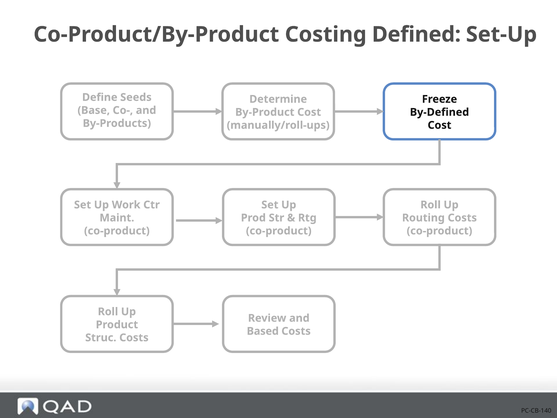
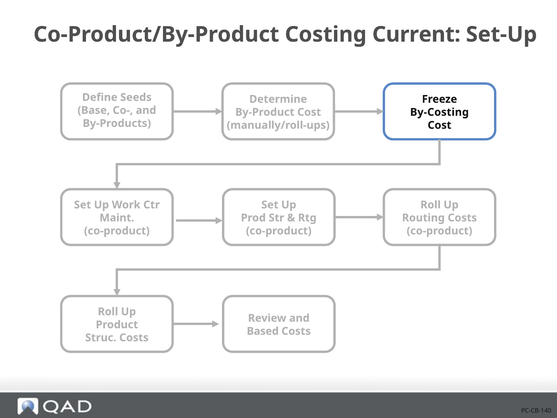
Defined: Defined -> Current
By-Defined: By-Defined -> By-Costing
